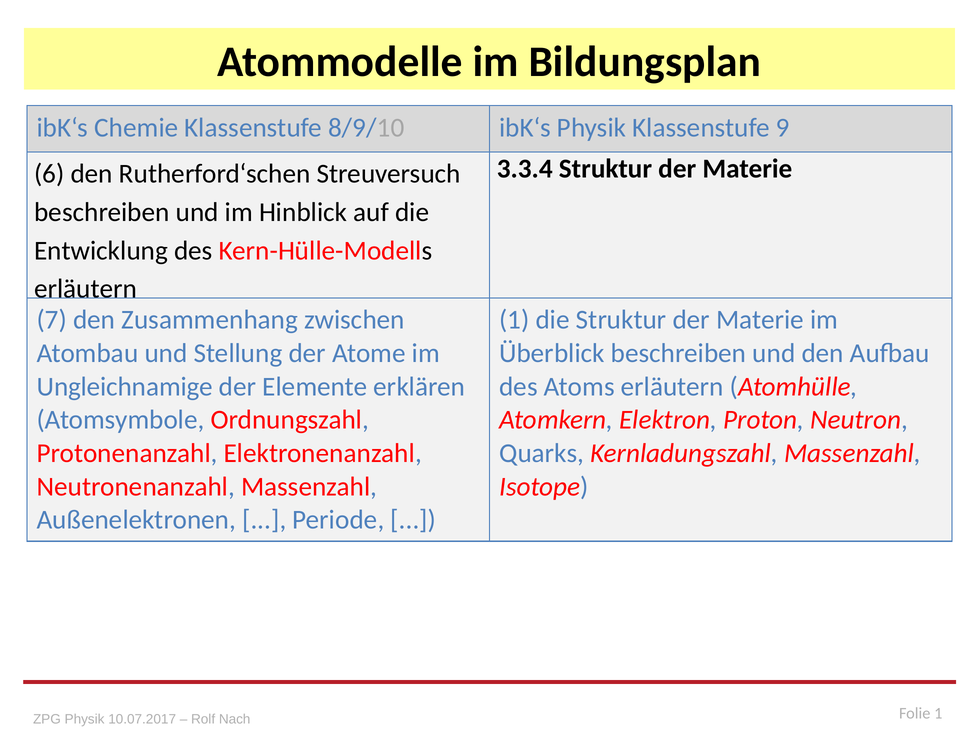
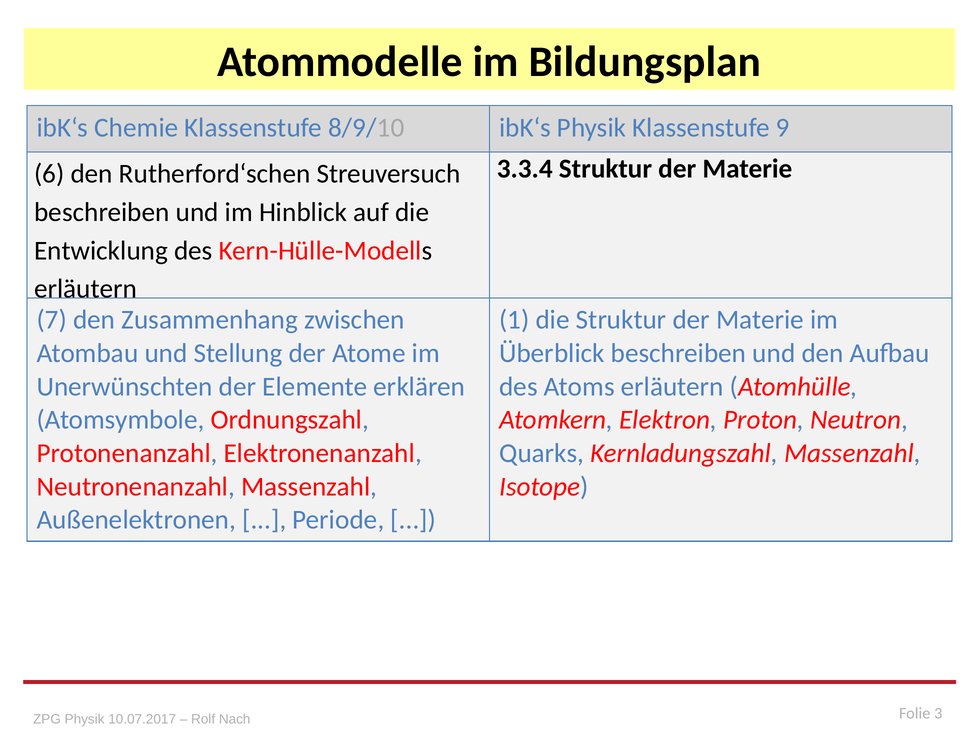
Ungleichnamige: Ungleichnamige -> Unerwünschten
Folie 1: 1 -> 3
